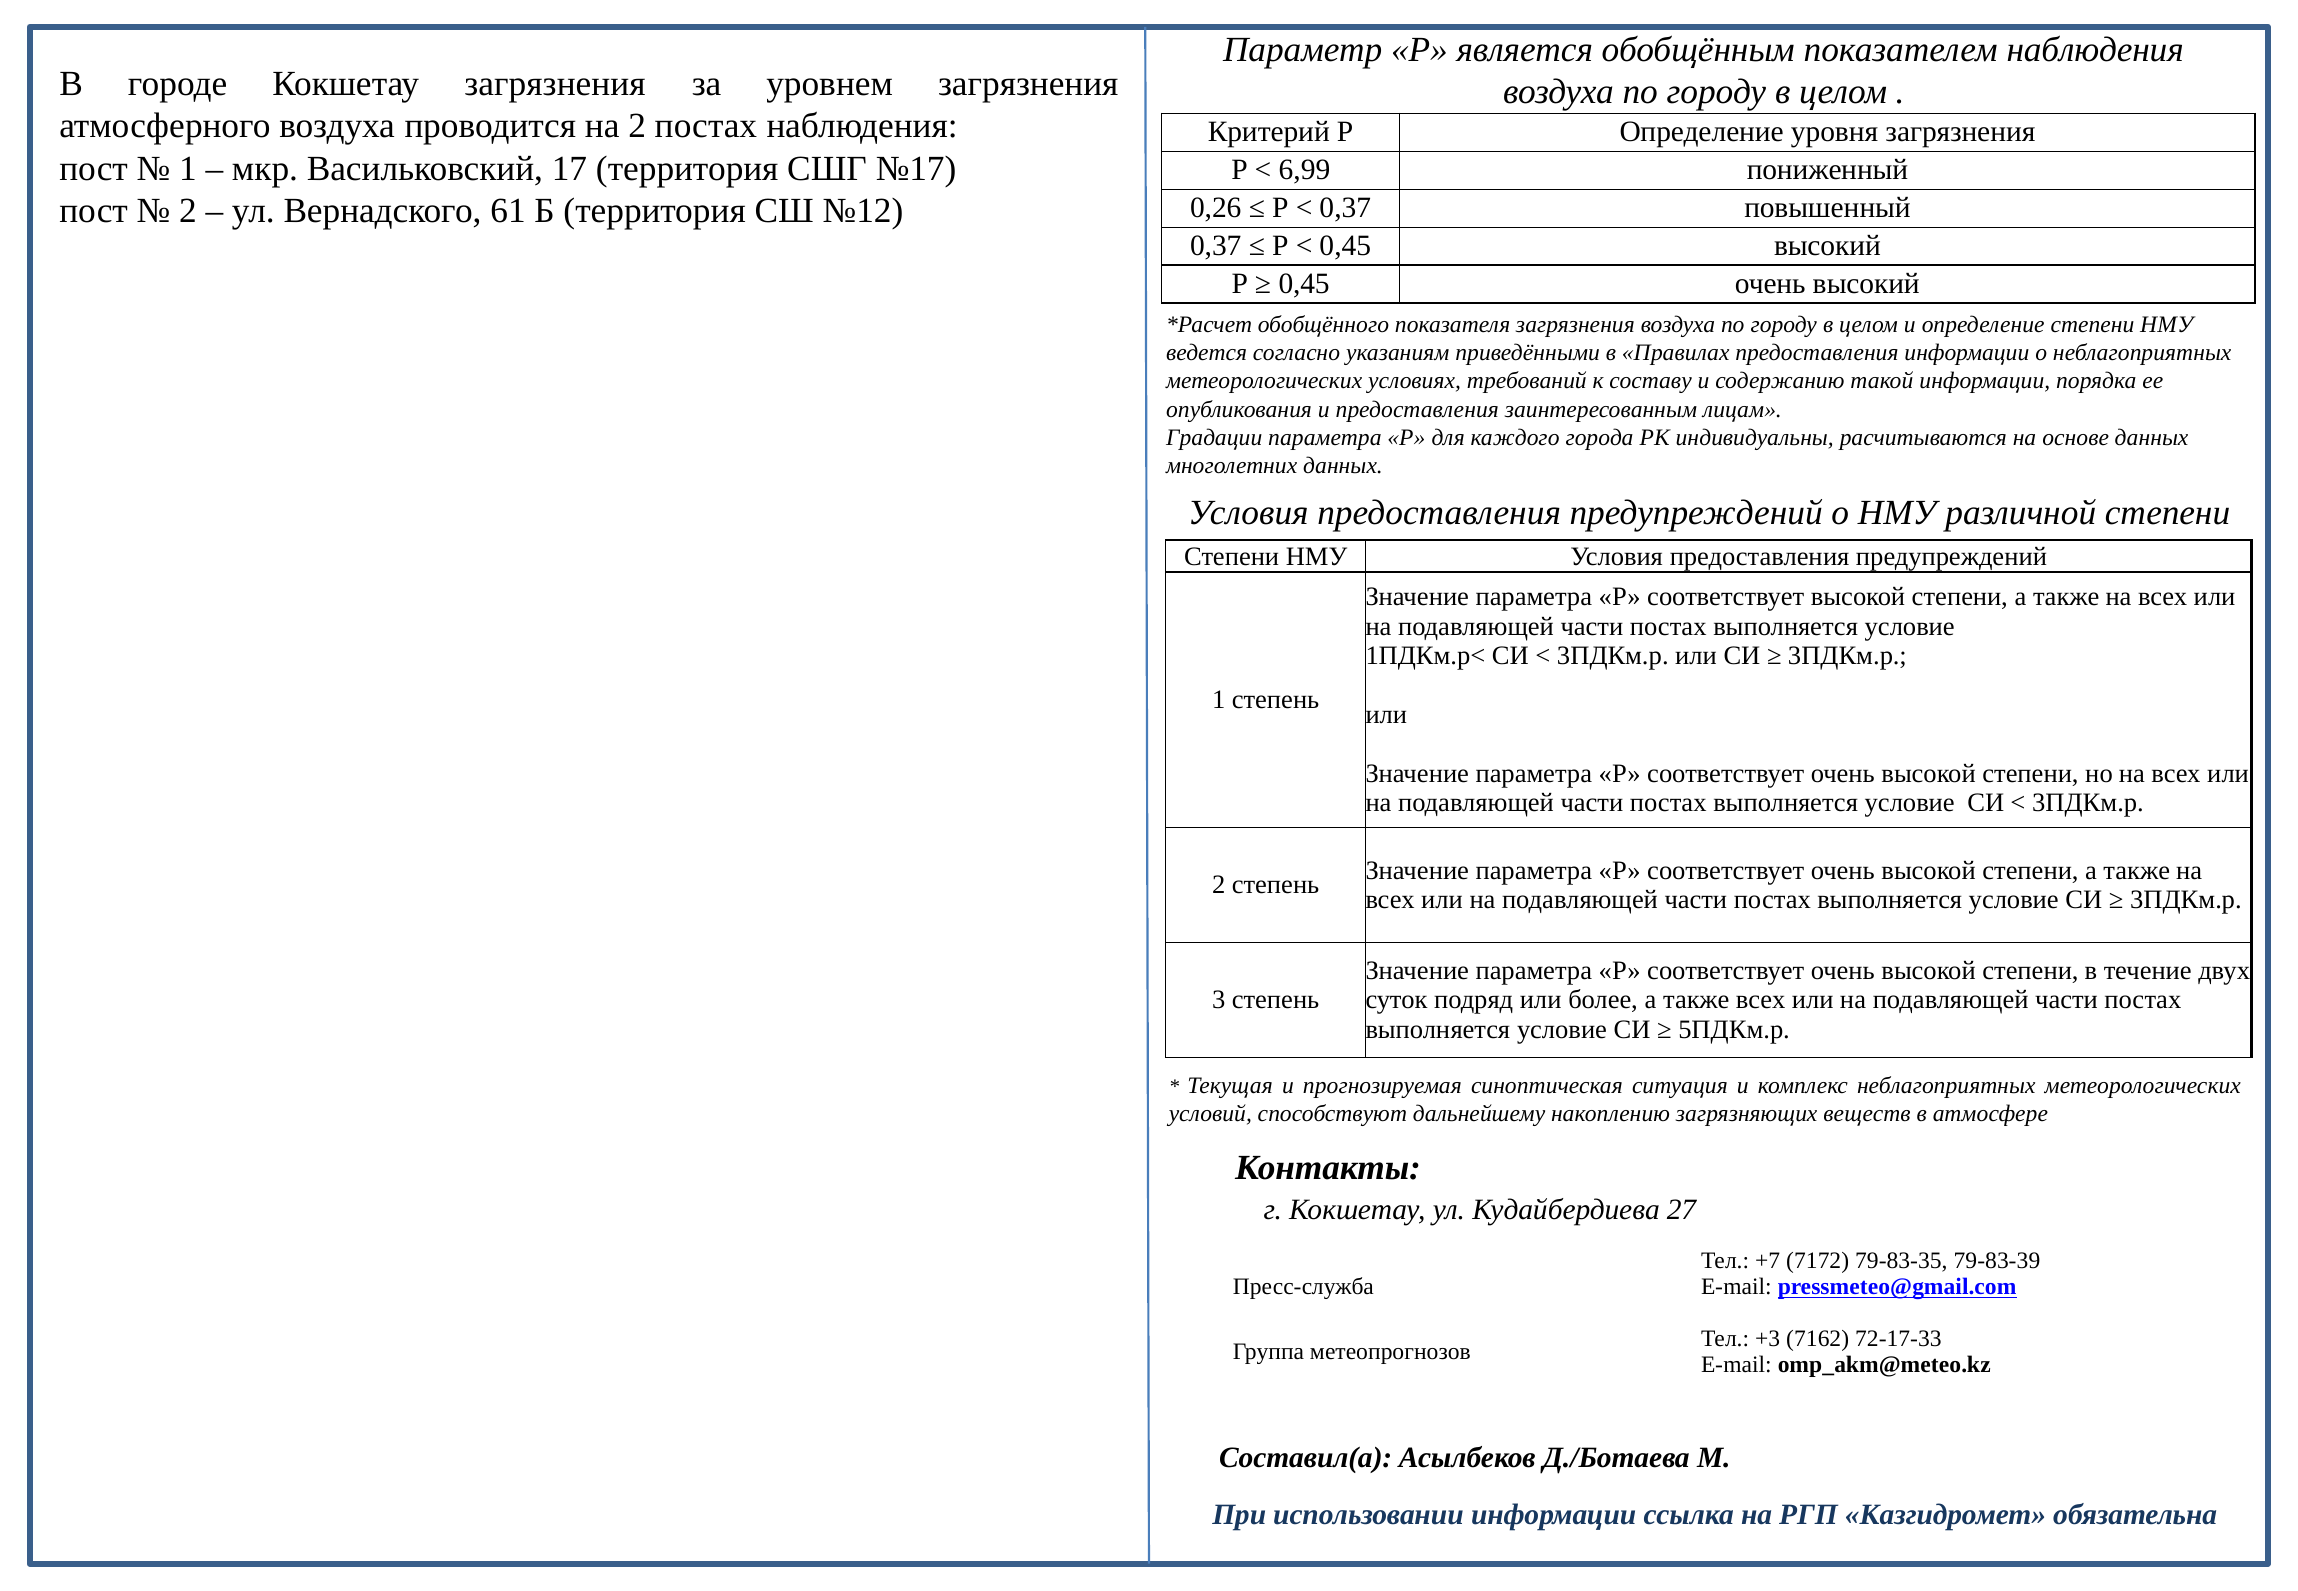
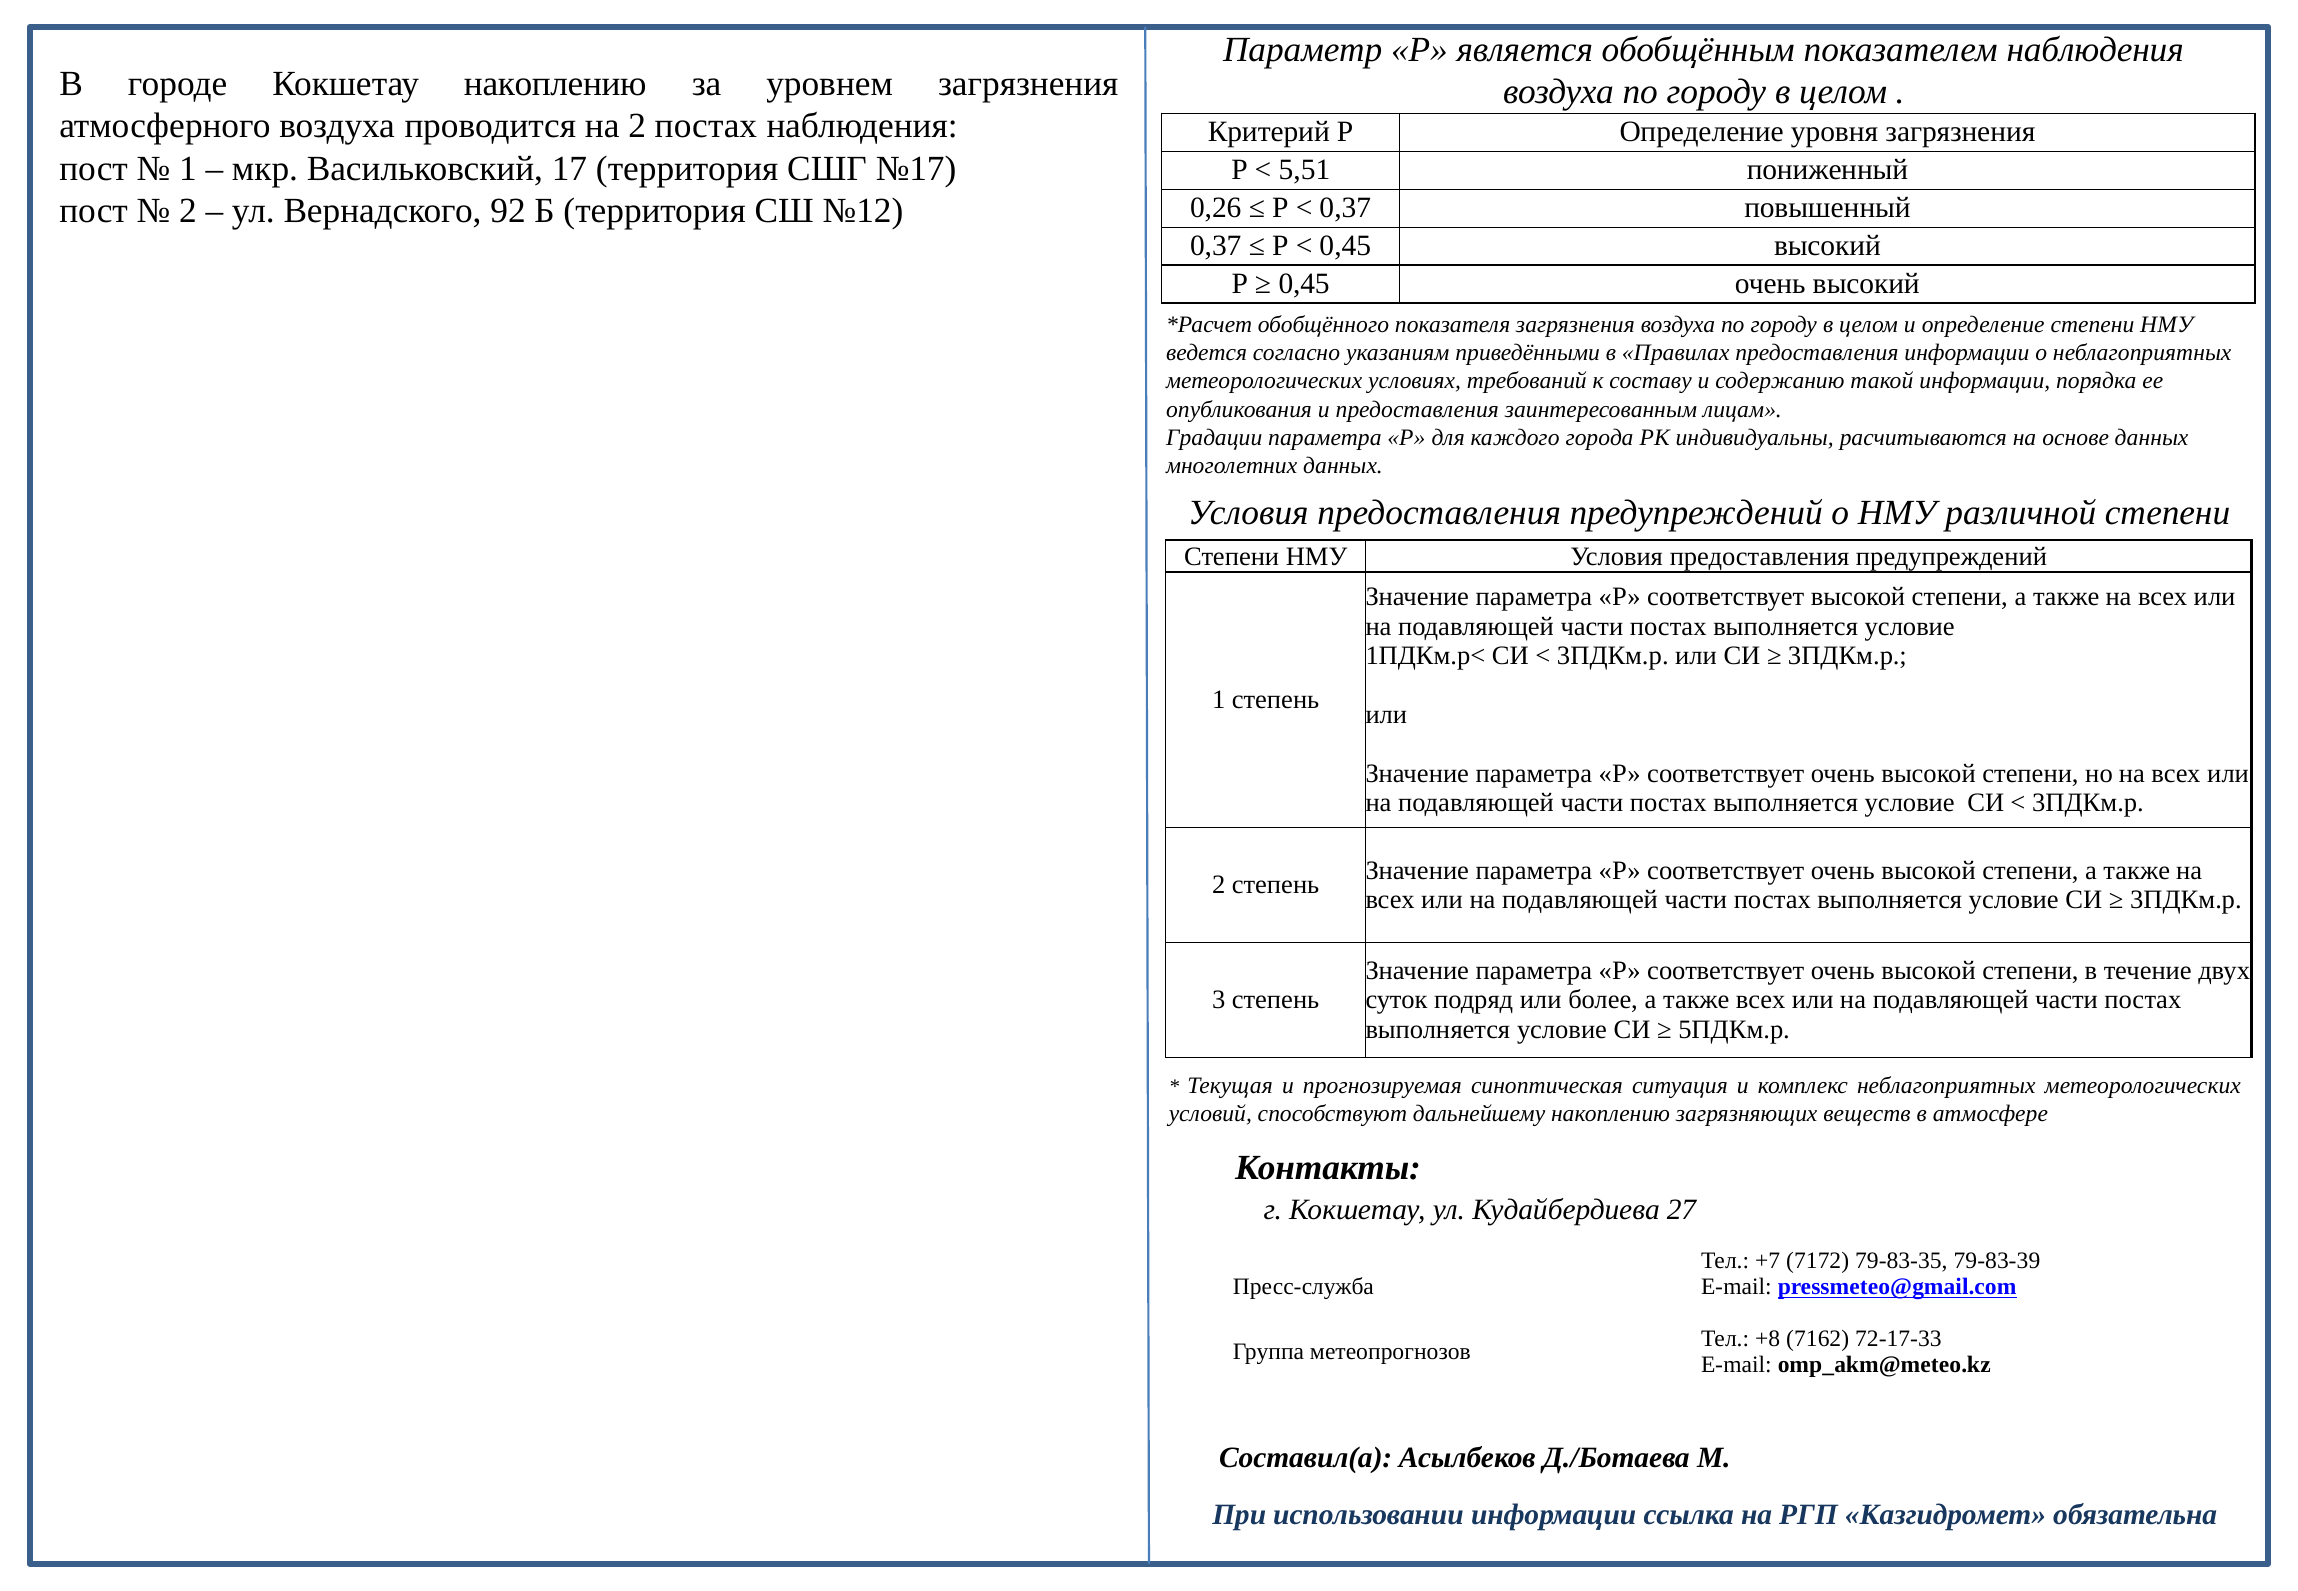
Кокшетау загрязнения: загрязнения -> накоплению
6,99: 6,99 -> 5,51
61: 61 -> 92
+3: +3 -> +8
